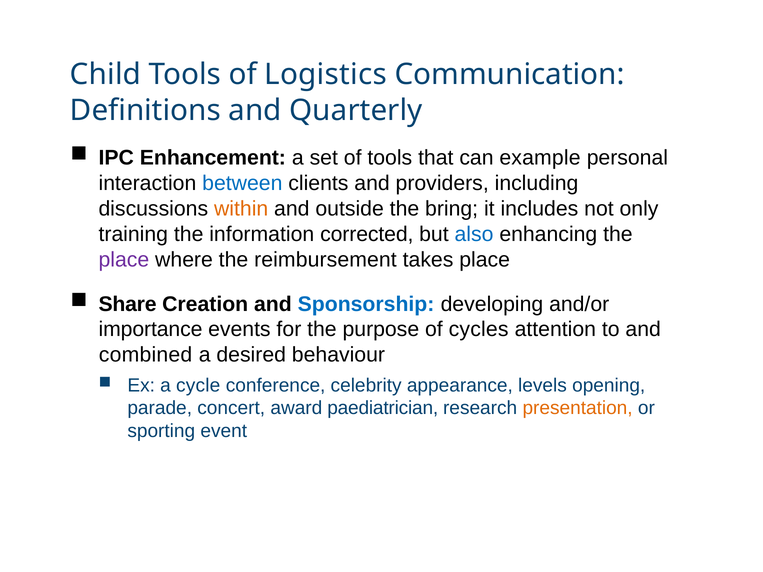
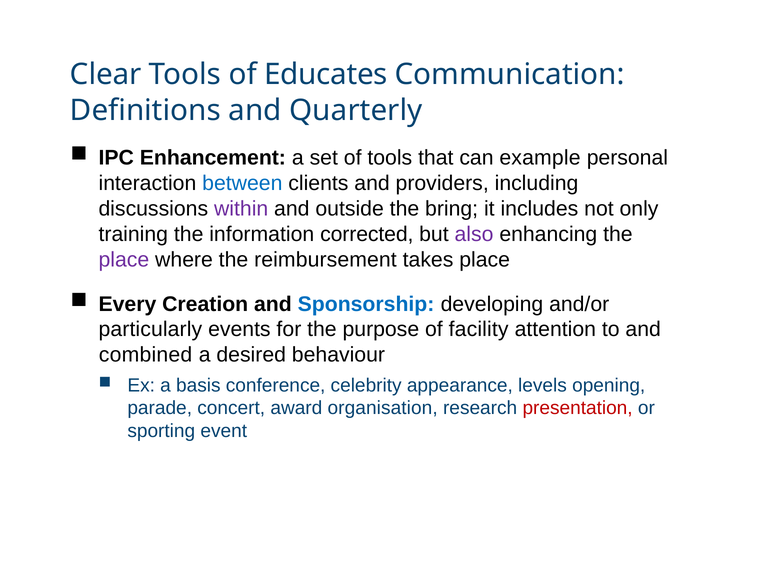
Child: Child -> Clear
Logistics: Logistics -> Educates
within colour: orange -> purple
also colour: blue -> purple
Share: Share -> Every
importance: importance -> particularly
cycles: cycles -> facility
cycle: cycle -> basis
paediatrician: paediatrician -> organisation
presentation colour: orange -> red
